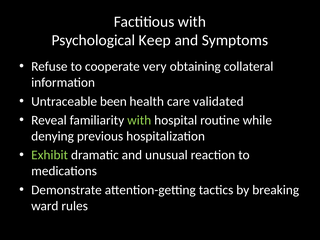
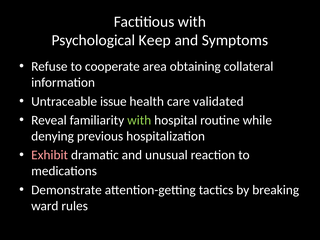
very: very -> area
been: been -> issue
Exhibit colour: light green -> pink
